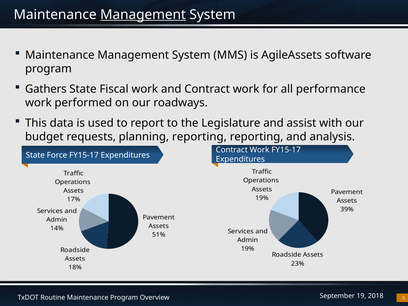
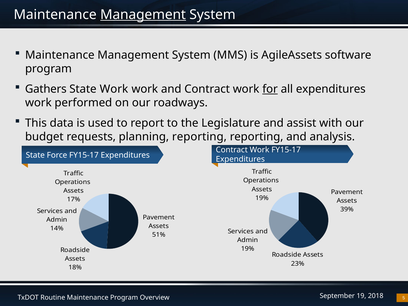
State Fiscal: Fiscal -> Work
for underline: none -> present
all performance: performance -> expenditures
